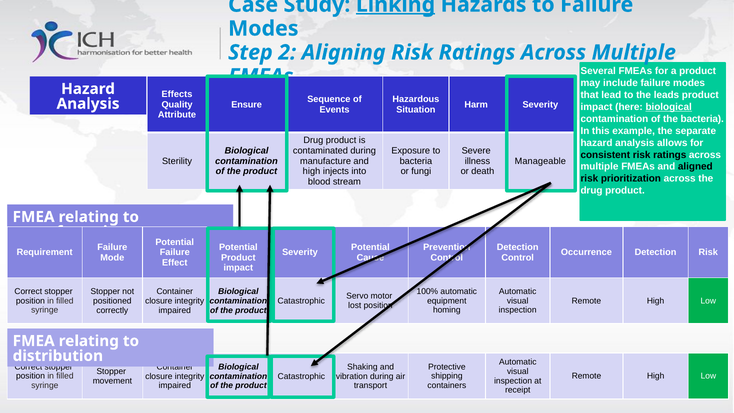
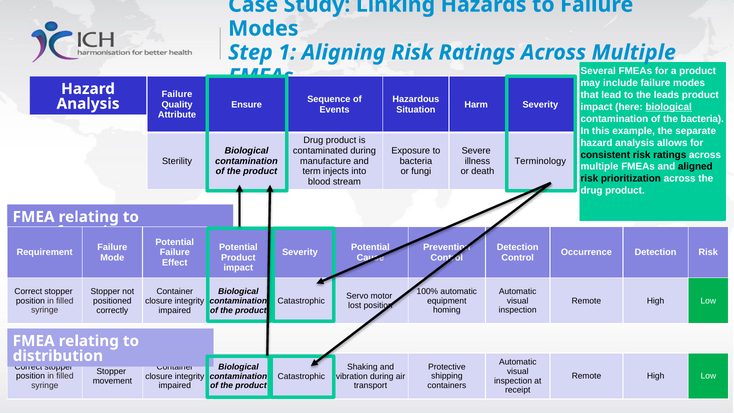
Linking underline: present -> none
2: 2 -> 1
Effects at (177, 94): Effects -> Failure
Manageable: Manageable -> Terminology
high at (312, 171): high -> term
